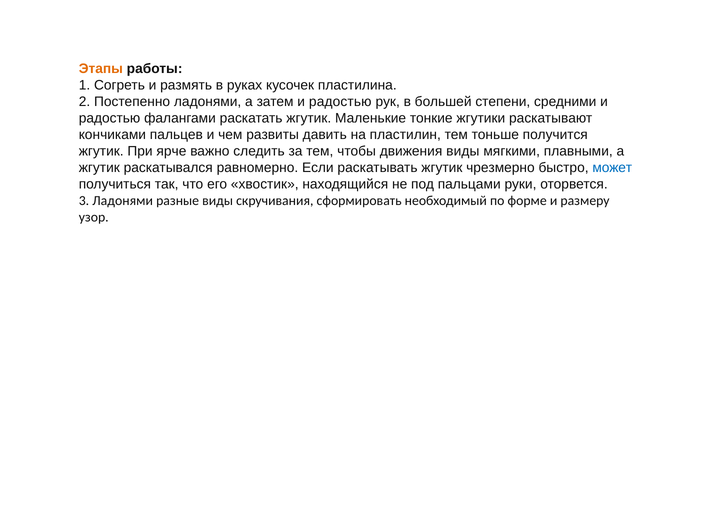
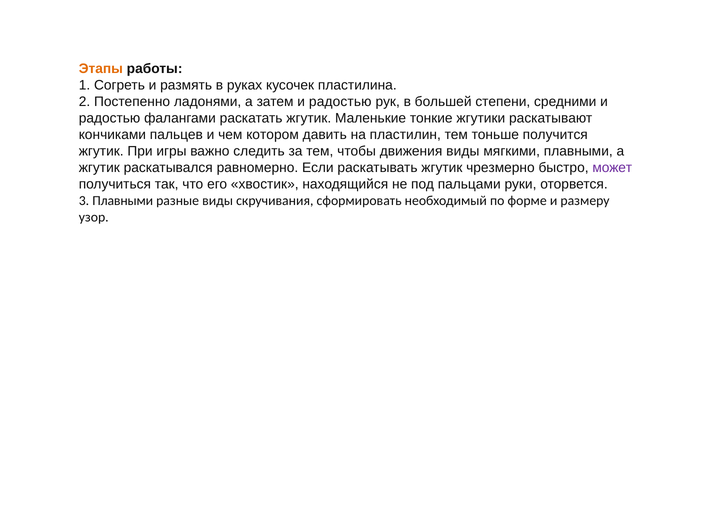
развиты: развиты -> котором
ярче: ярче -> игры
может colour: blue -> purple
3 Ладонями: Ладонями -> Плавными
